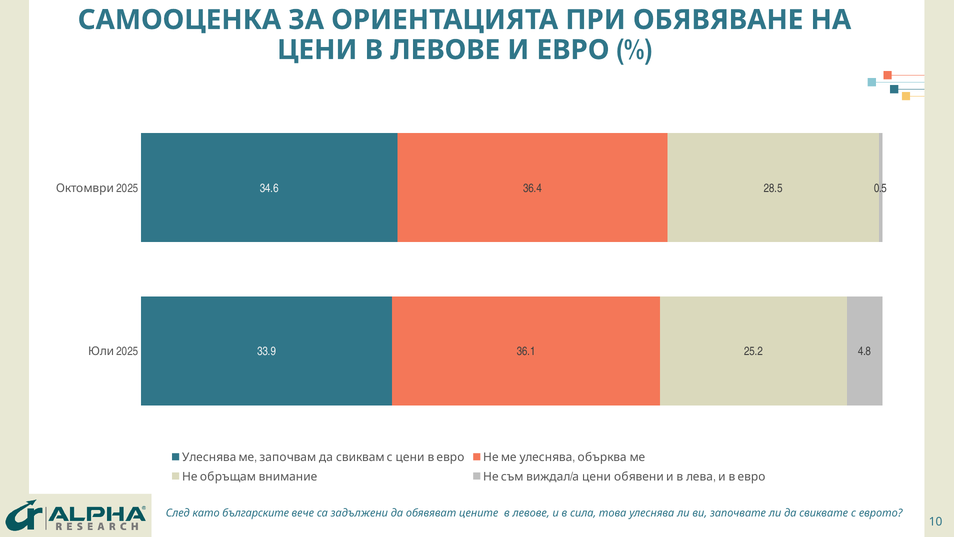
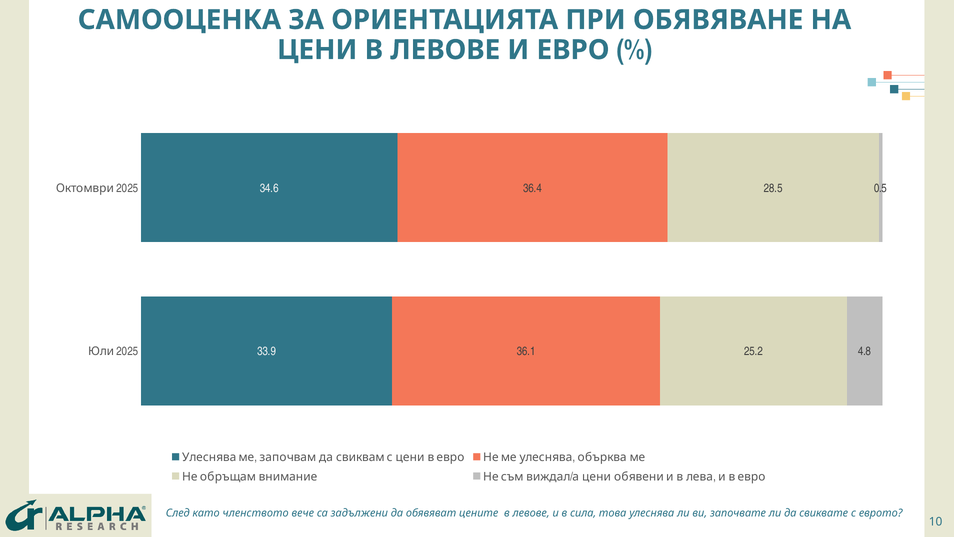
българските: българските -> членството
